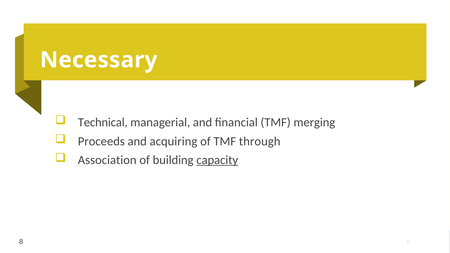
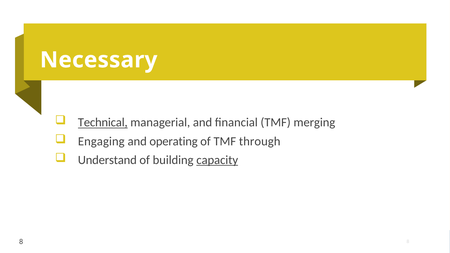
Technical underline: none -> present
Proceeds: Proceeds -> Engaging
acquiring: acquiring -> operating
Association: Association -> Understand
